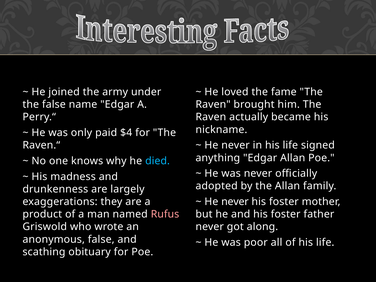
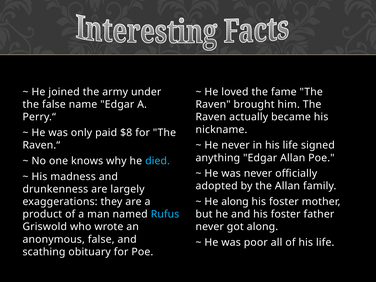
$4: $4 -> $8
never at (235, 202): never -> along
Rufus colour: pink -> light blue
